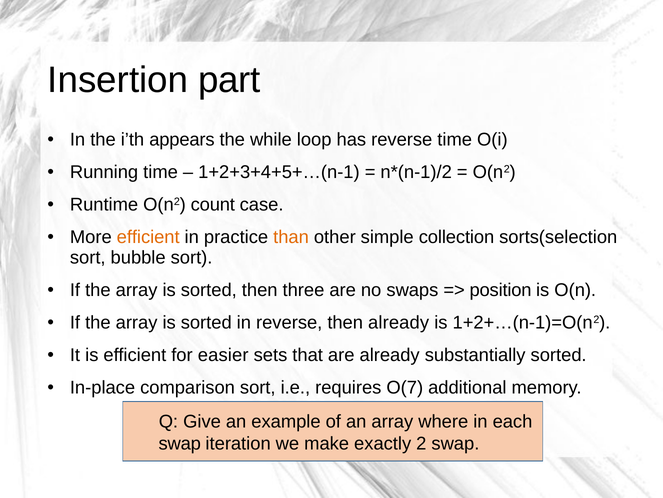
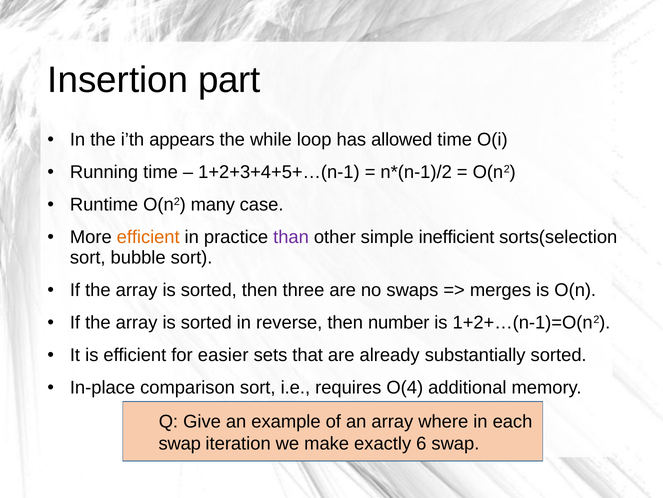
has reverse: reverse -> allowed
count: count -> many
than colour: orange -> purple
collection: collection -> inefficient
position: position -> merges
then already: already -> number
O(7: O(7 -> O(4
2: 2 -> 6
